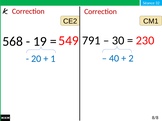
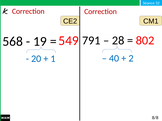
30: 30 -> 28
230: 230 -> 802
